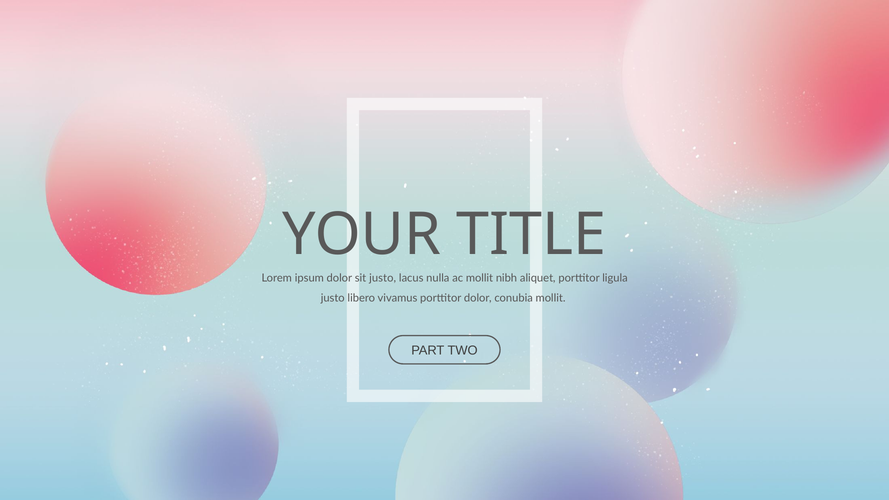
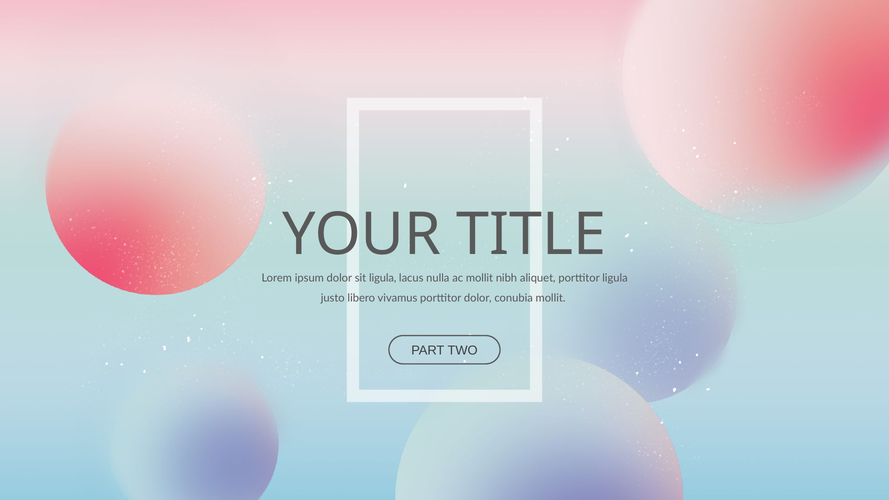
sit justo: justo -> ligula
